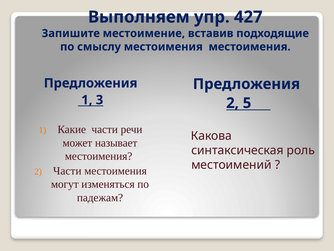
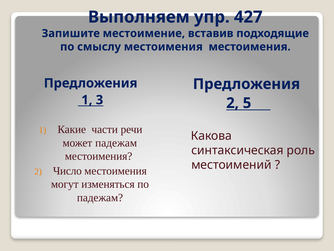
может называет: называет -> падежам
2 Части: Части -> Число
